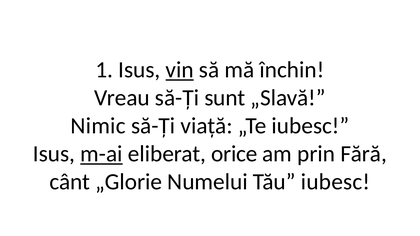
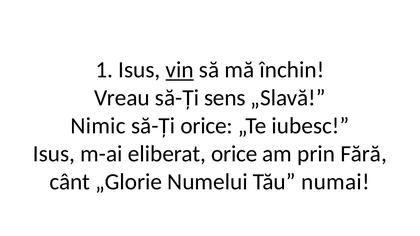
sunt: sunt -> sens
să-Ți viață: viață -> orice
m-ai underline: present -> none
Tău iubesc: iubesc -> numai
